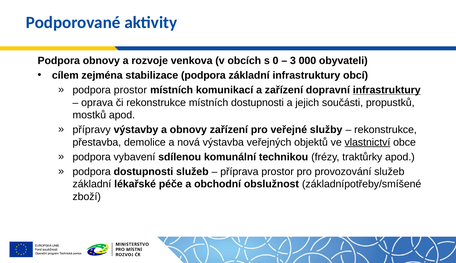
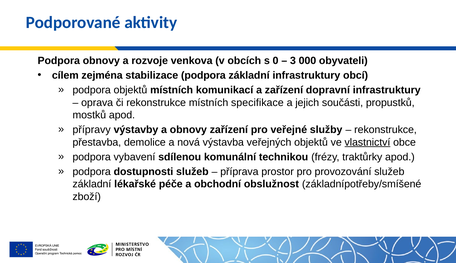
podpora prostor: prostor -> objektů
infrastruktury at (387, 90) underline: present -> none
místních dostupnosti: dostupnosti -> specifikace
